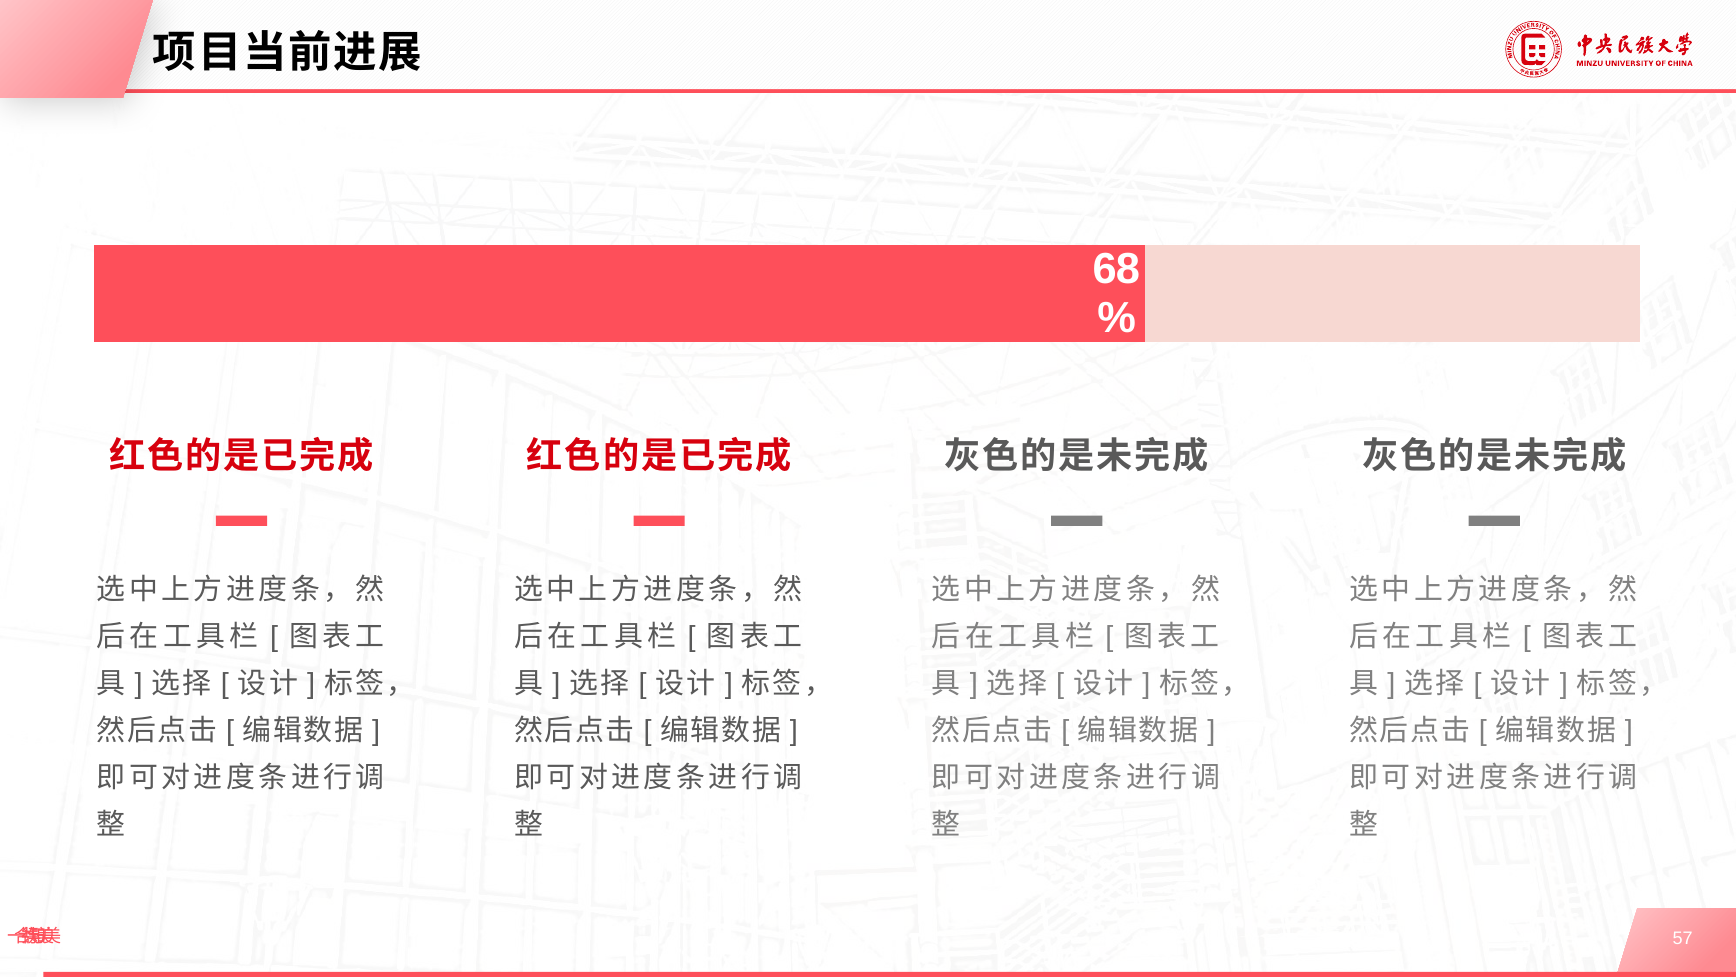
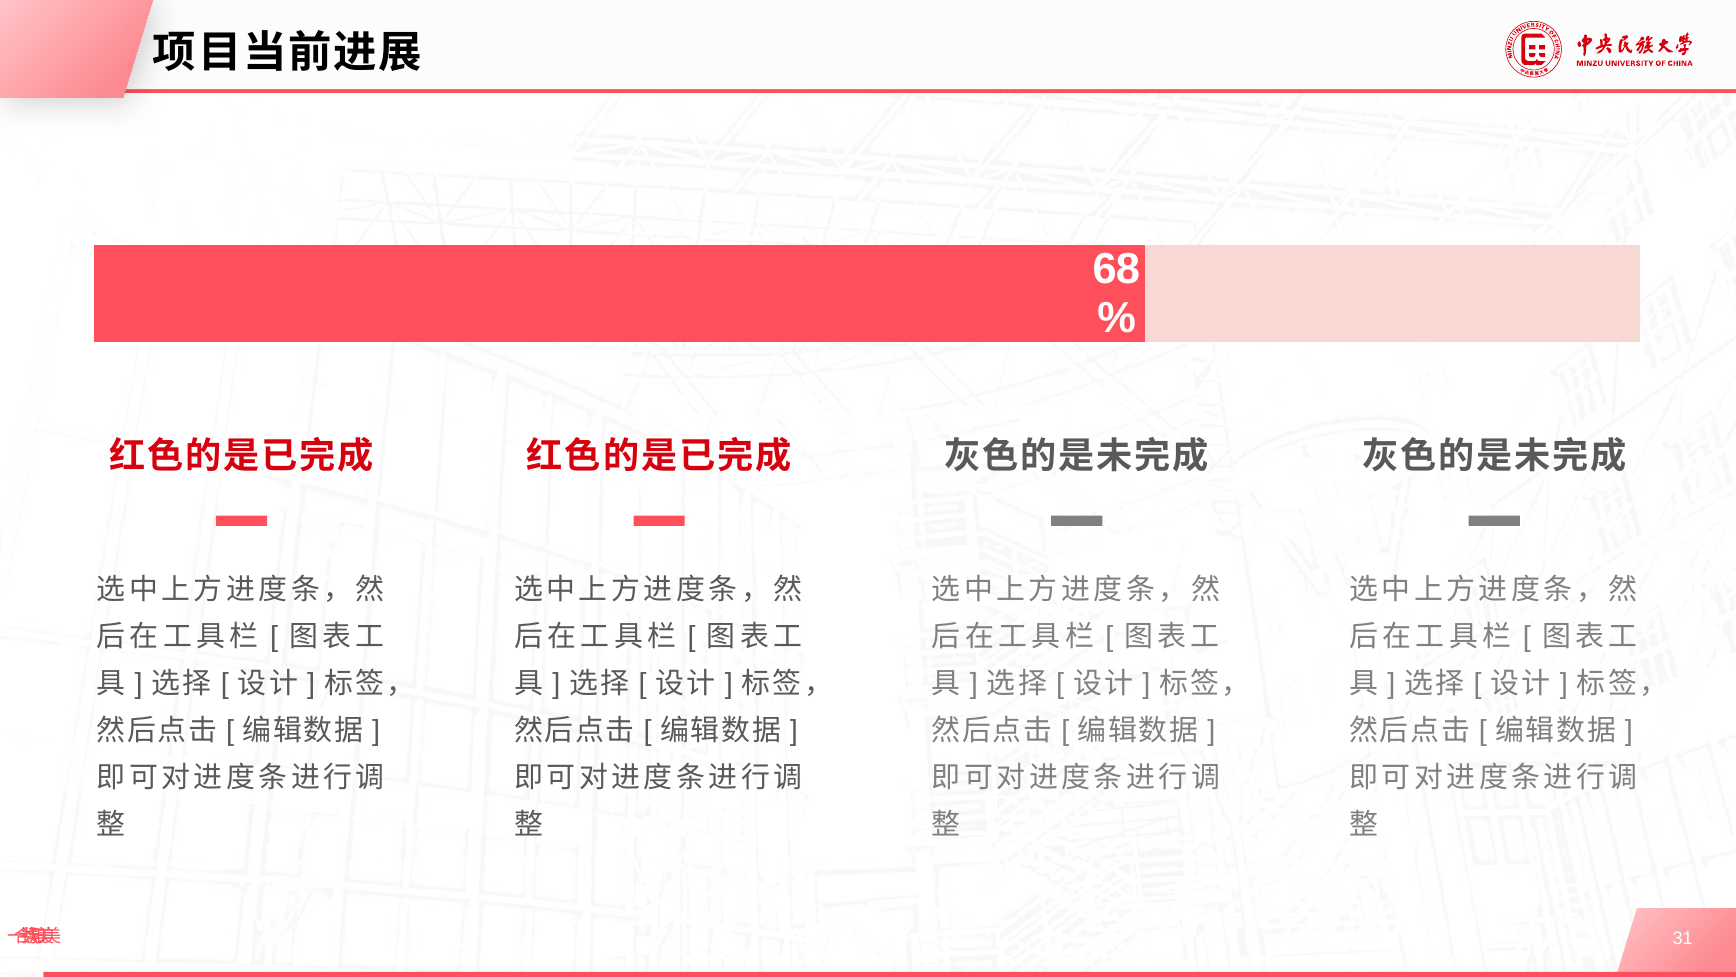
57: 57 -> 31
